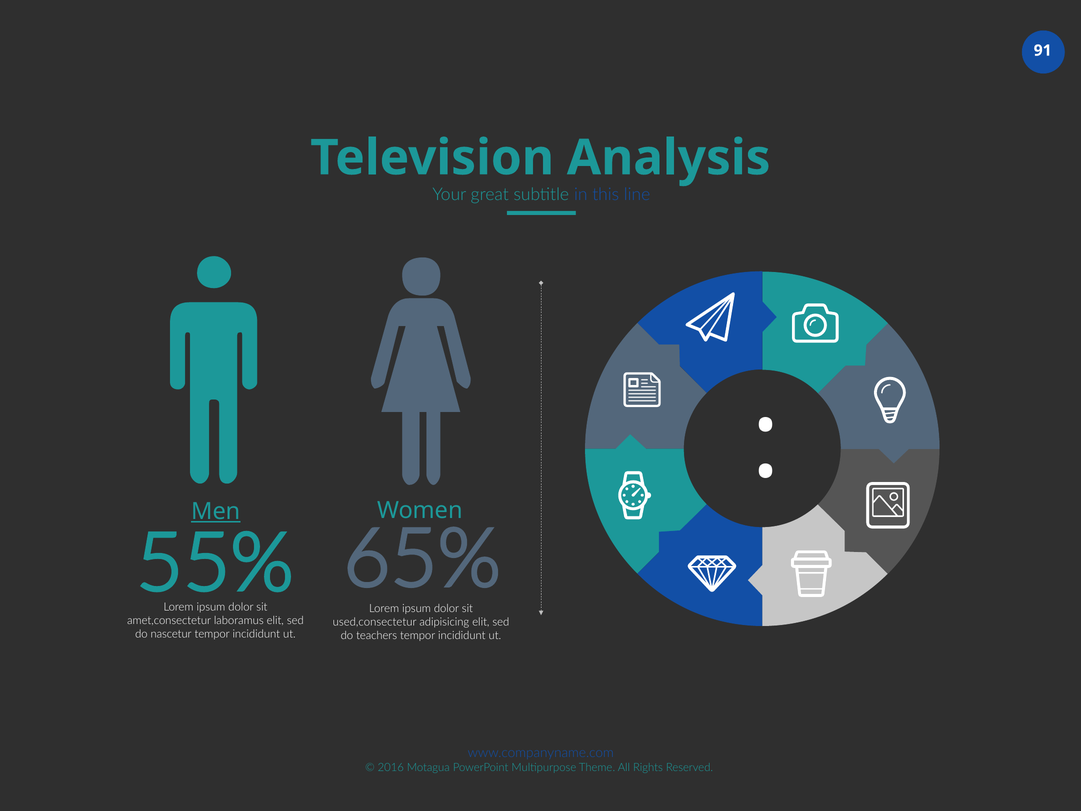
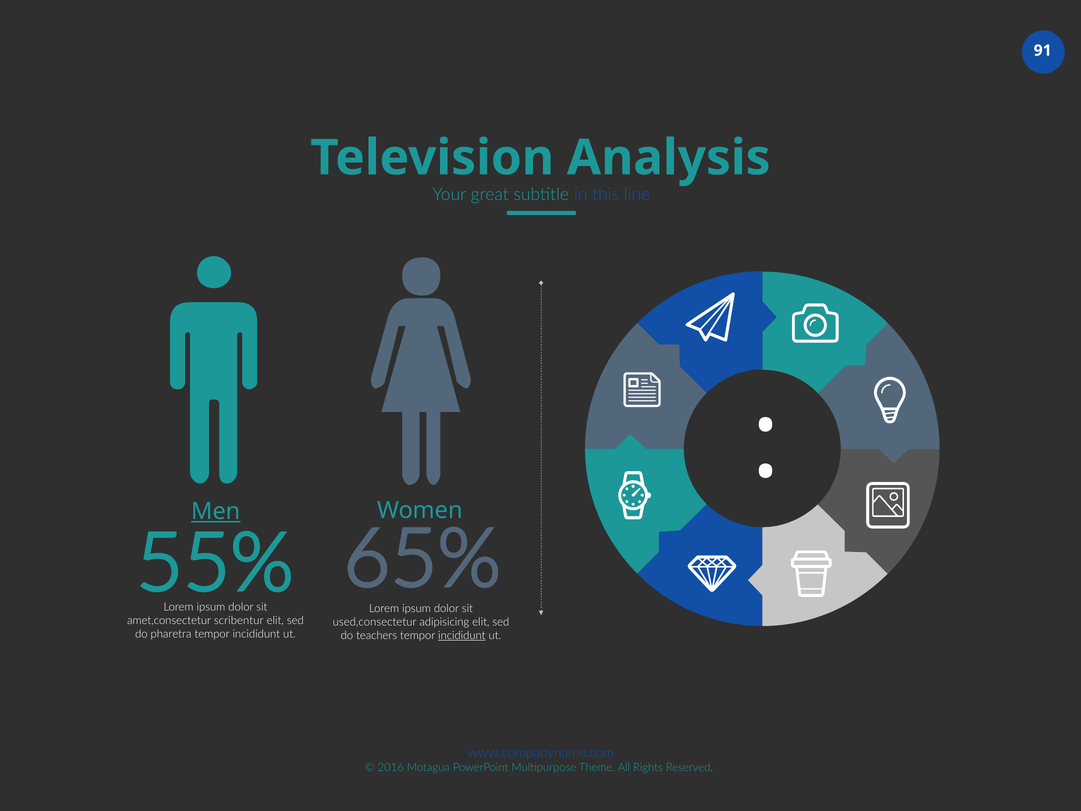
laboramus: laboramus -> scribentur
nascetur: nascetur -> pharetra
incididunt at (462, 635) underline: none -> present
